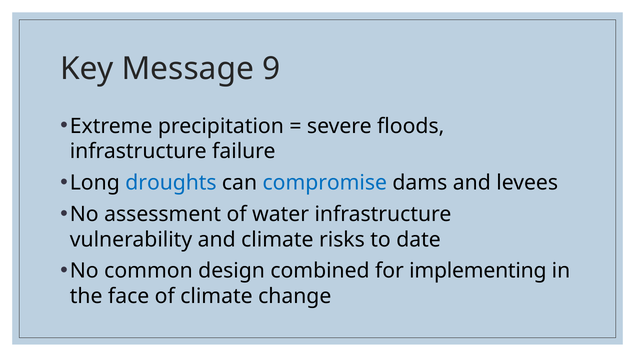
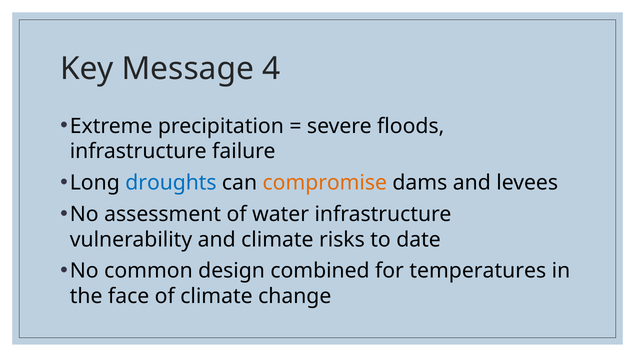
9: 9 -> 4
compromise colour: blue -> orange
implementing: implementing -> temperatures
